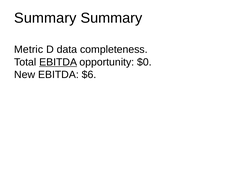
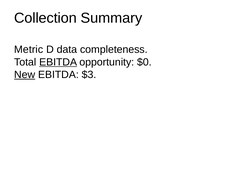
Summary at (45, 18): Summary -> Collection
New underline: none -> present
$6: $6 -> $3
